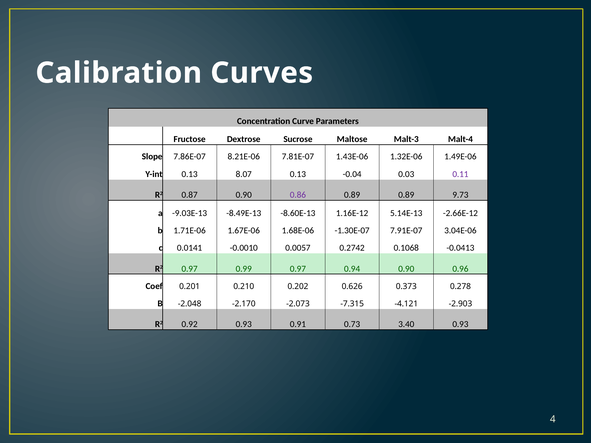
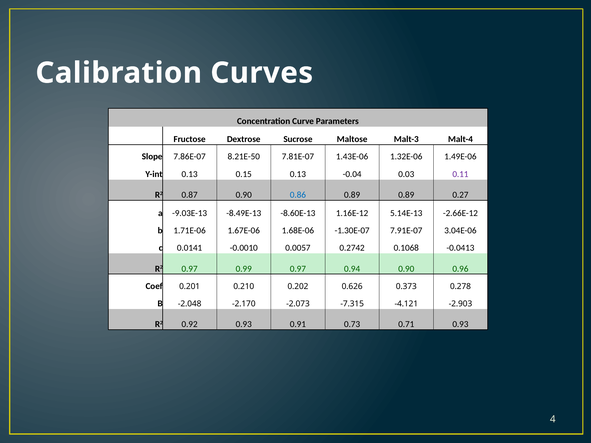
8.21E-06: 8.21E-06 -> 8.21E-50
8.07: 8.07 -> 0.15
0.86 colour: purple -> blue
9.73: 9.73 -> 0.27
3.40: 3.40 -> 0.71
